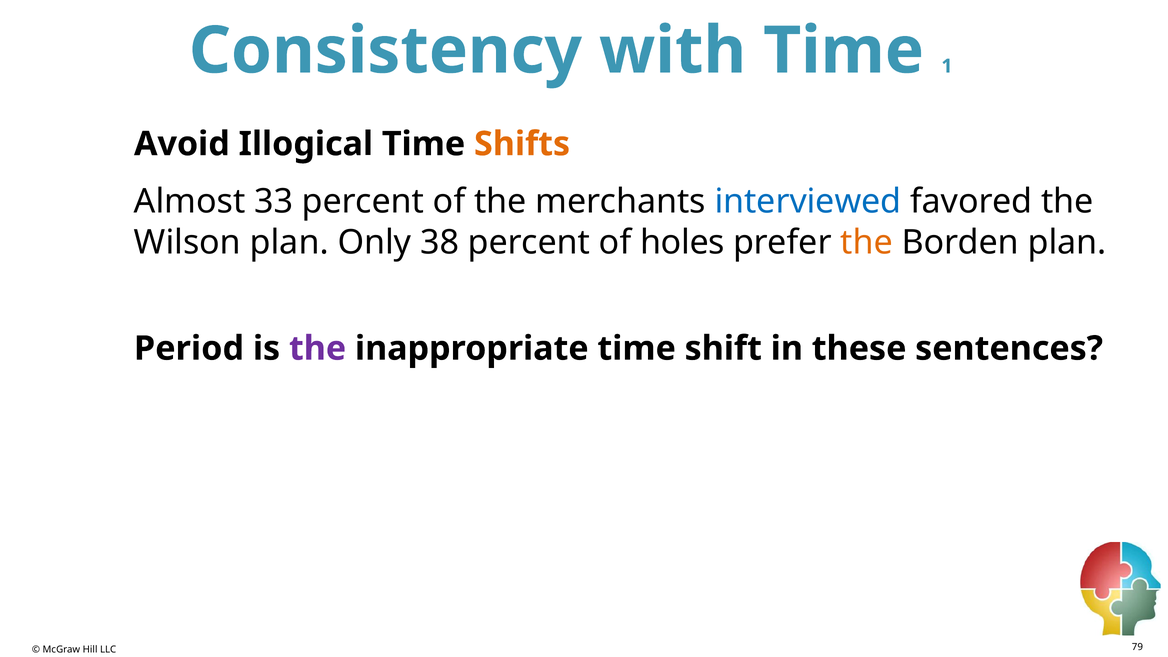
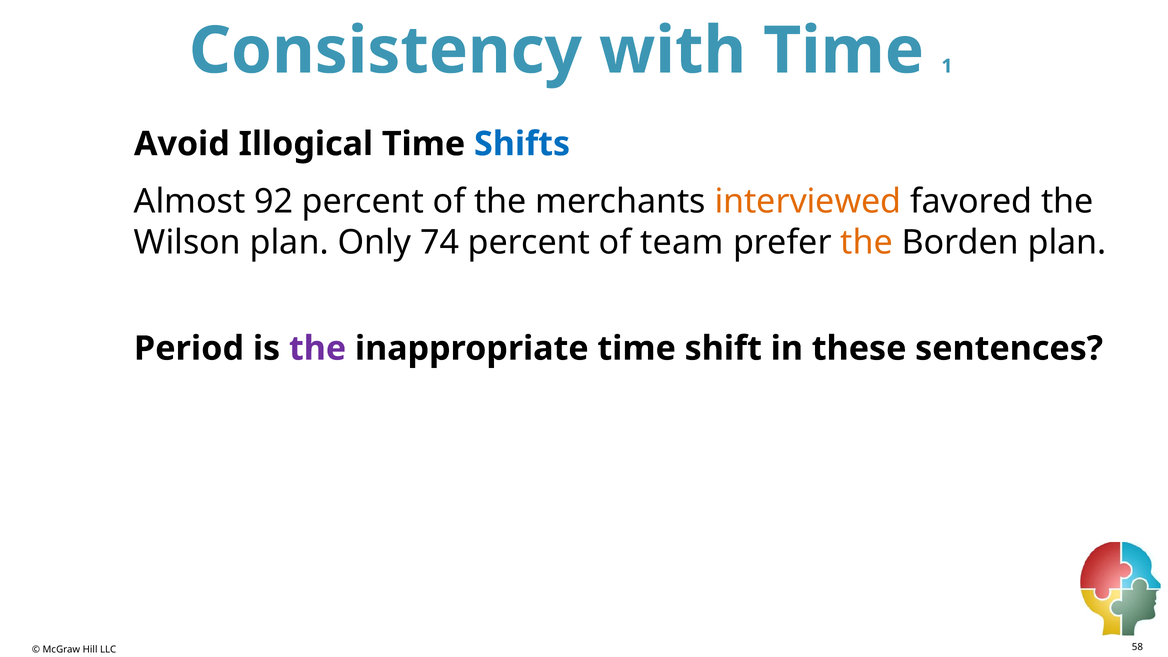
Shifts colour: orange -> blue
33: 33 -> 92
interviewed colour: blue -> orange
38: 38 -> 74
holes: holes -> team
79: 79 -> 58
